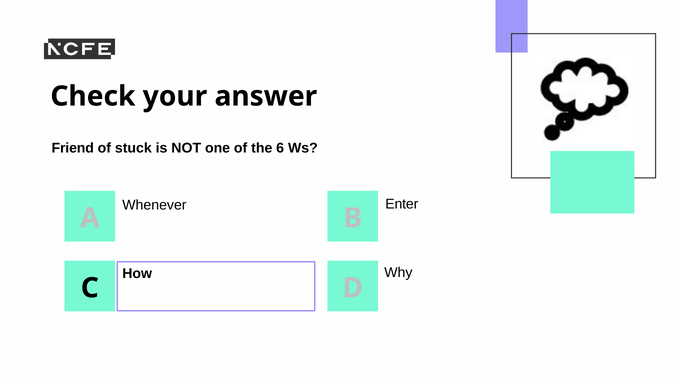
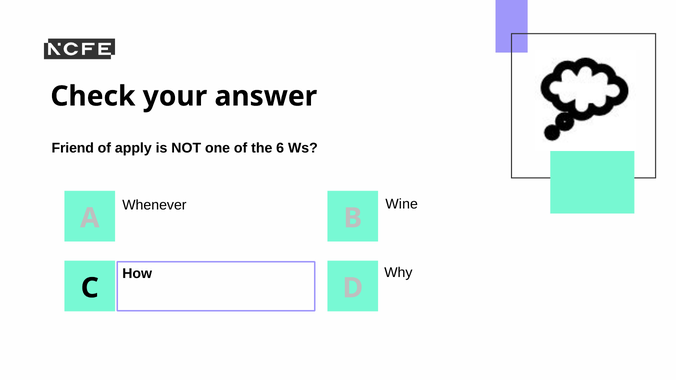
stuck: stuck -> apply
Enter: Enter -> Wine
